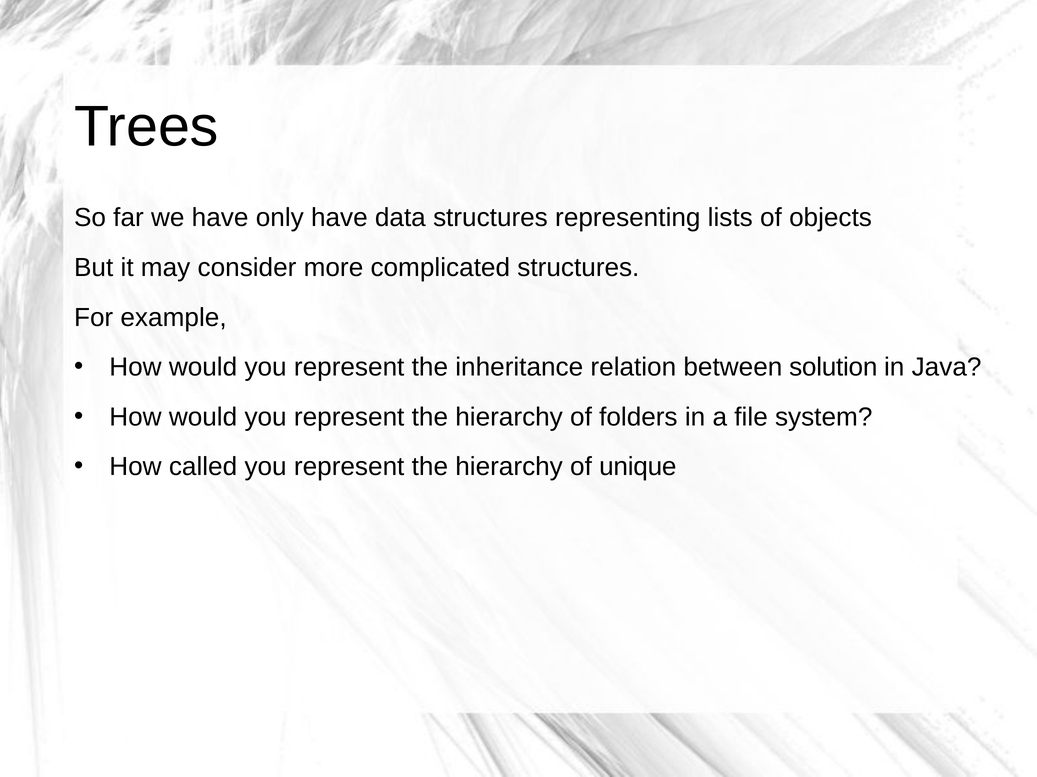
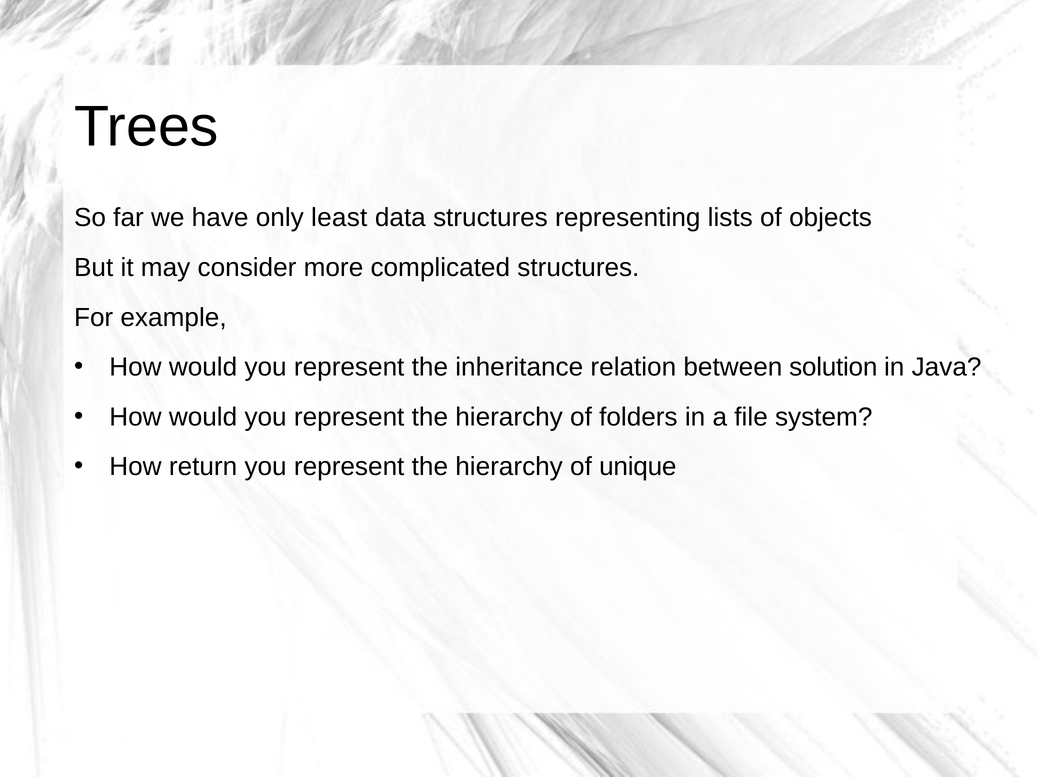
only have: have -> least
called: called -> return
